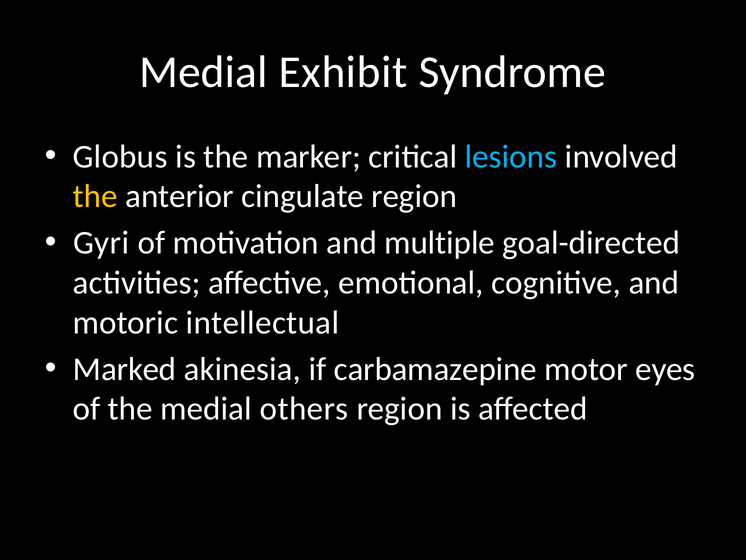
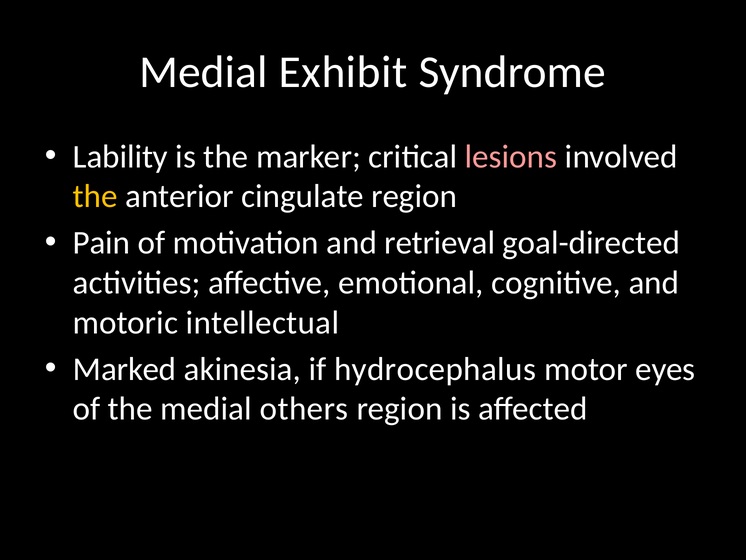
Globus: Globus -> Lability
lesions colour: light blue -> pink
Gyri: Gyri -> Pain
multiple: multiple -> retrieval
carbamazepine: carbamazepine -> hydrocephalus
